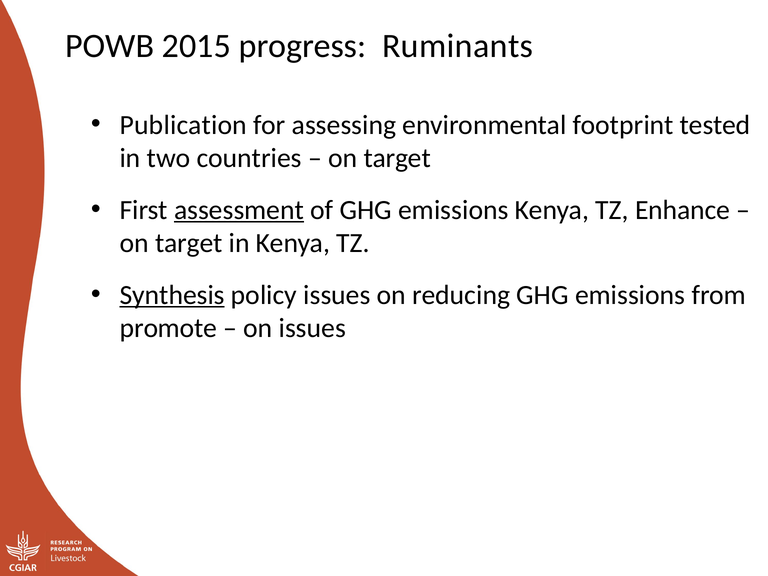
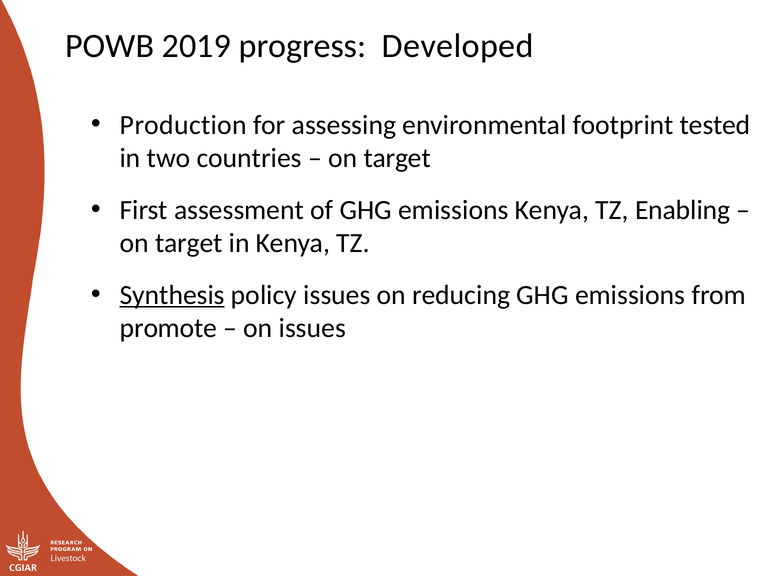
2015: 2015 -> 2019
Ruminants: Ruminants -> Developed
Publication: Publication -> Production
assessment underline: present -> none
Enhance: Enhance -> Enabling
